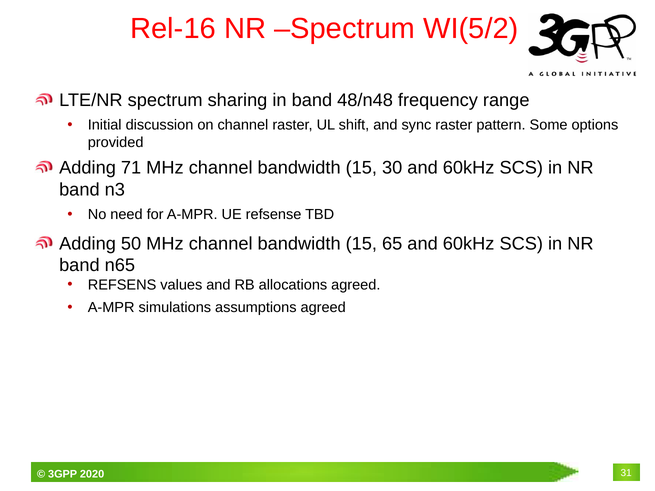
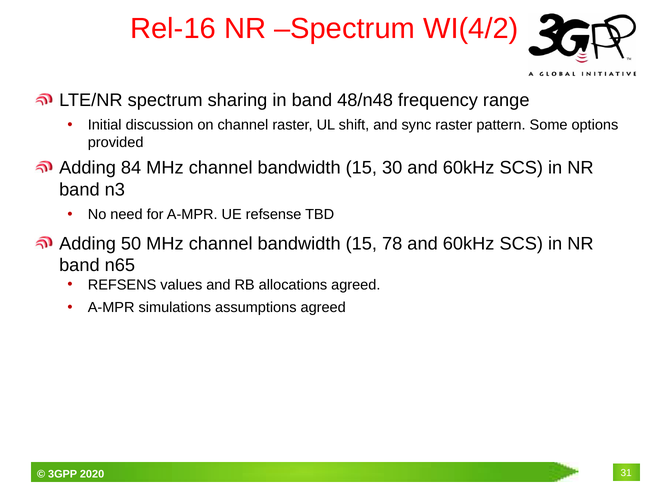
WI(5/2: WI(5/2 -> WI(4/2
71: 71 -> 84
65: 65 -> 78
